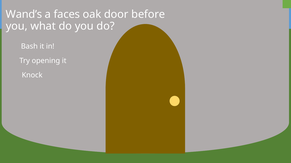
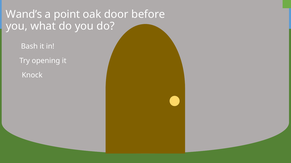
faces: faces -> point
